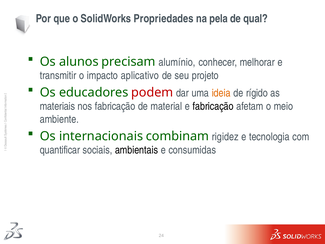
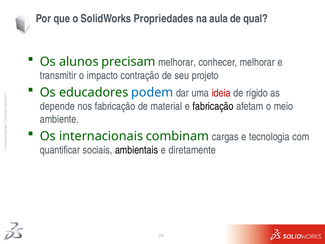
pela: pela -> aula
precisam alumínio: alumínio -> melhorar
aplicativo: aplicativo -> contração
podem colour: red -> blue
ideia colour: orange -> red
materiais: materiais -> depende
rigidez: rigidez -> cargas
consumidas: consumidas -> diretamente
